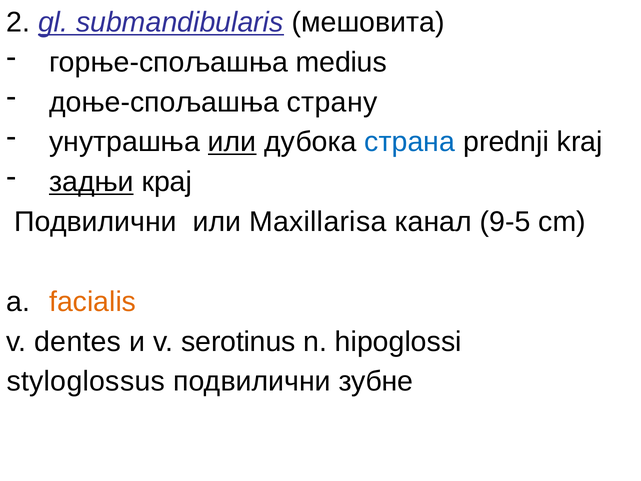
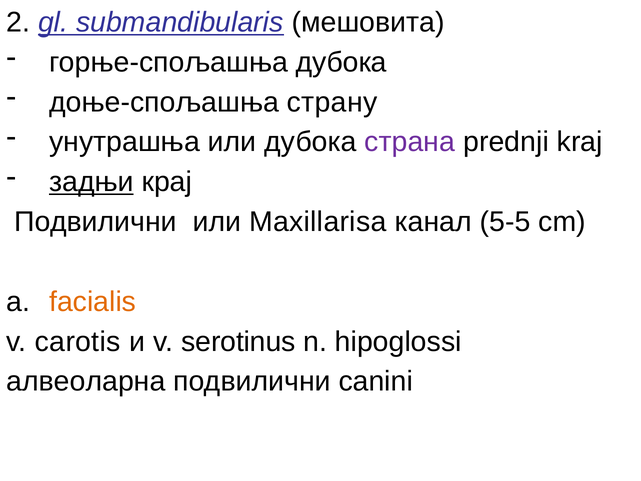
горње-спољашња medius: medius -> дубока
или at (232, 142) underline: present -> none
страна colour: blue -> purple
9-5: 9-5 -> 5-5
dentes: dentes -> carotis
styloglossus: styloglossus -> алвеоларна
зубне: зубне -> canini
